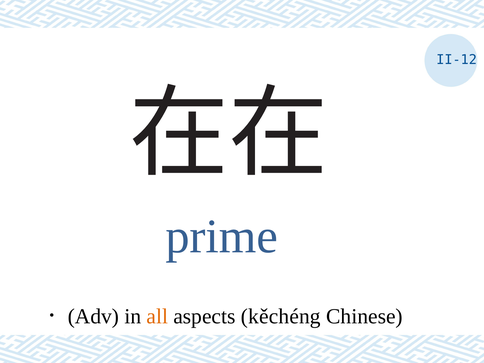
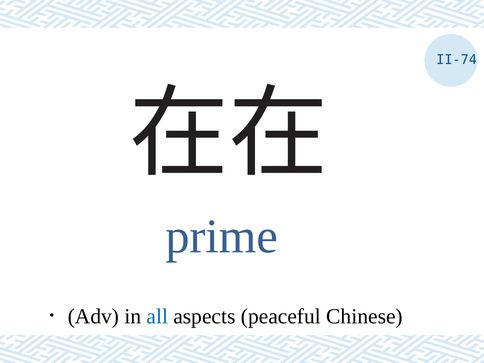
II-12: II-12 -> II-74
all colour: orange -> blue
kěchéng: kěchéng -> peaceful
